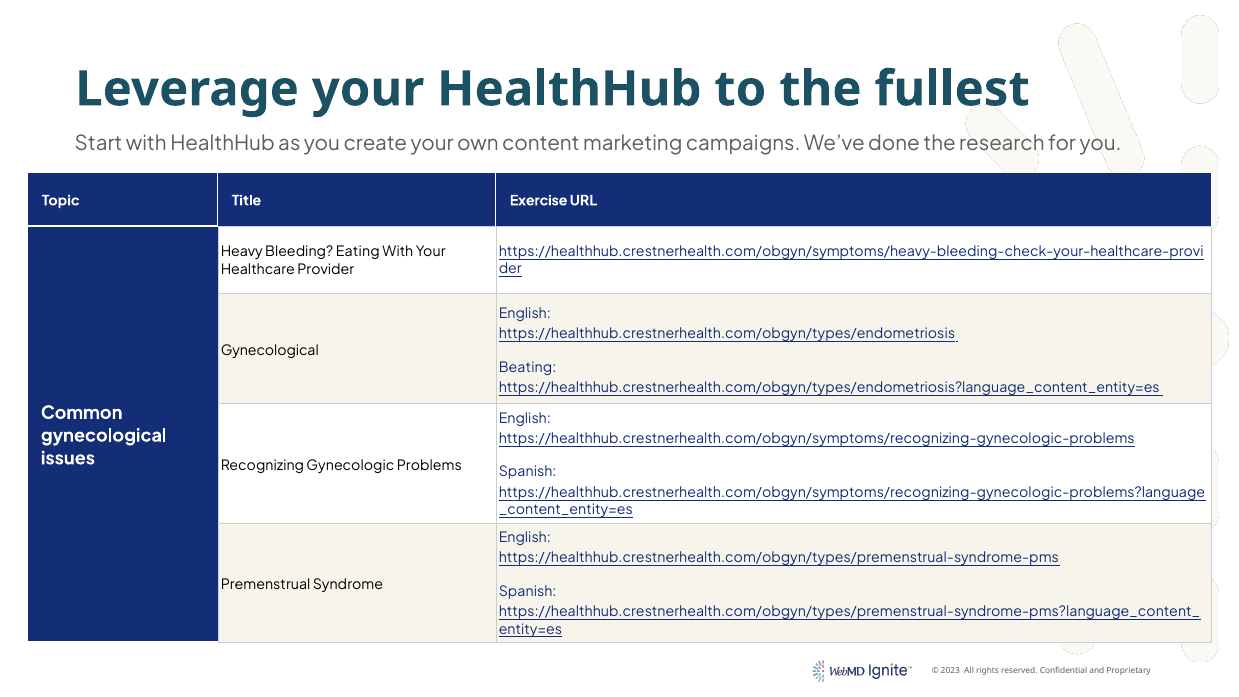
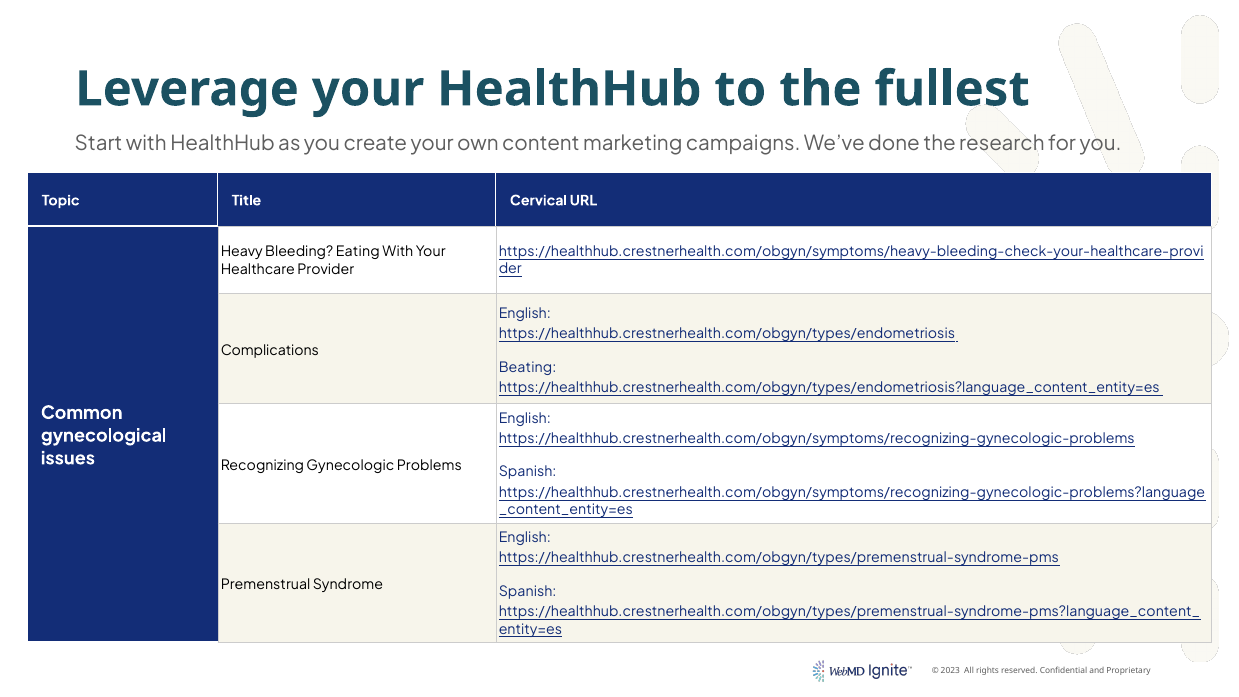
Exercise: Exercise -> Cervical
Gynecological at (270, 351): Gynecological -> Complications
